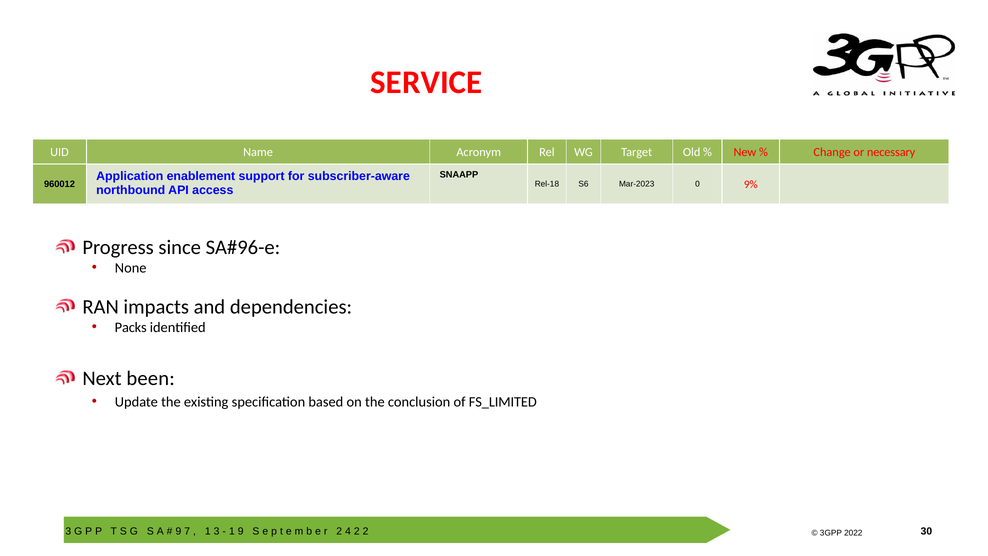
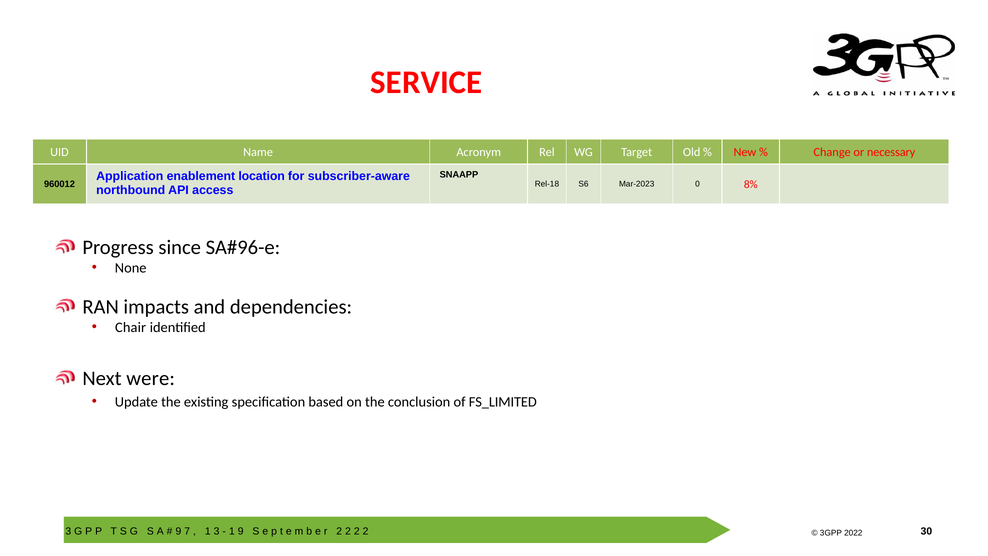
support: support -> location
9%: 9% -> 8%
Packs: Packs -> Chair
been: been -> were
4 at (348, 531): 4 -> 2
